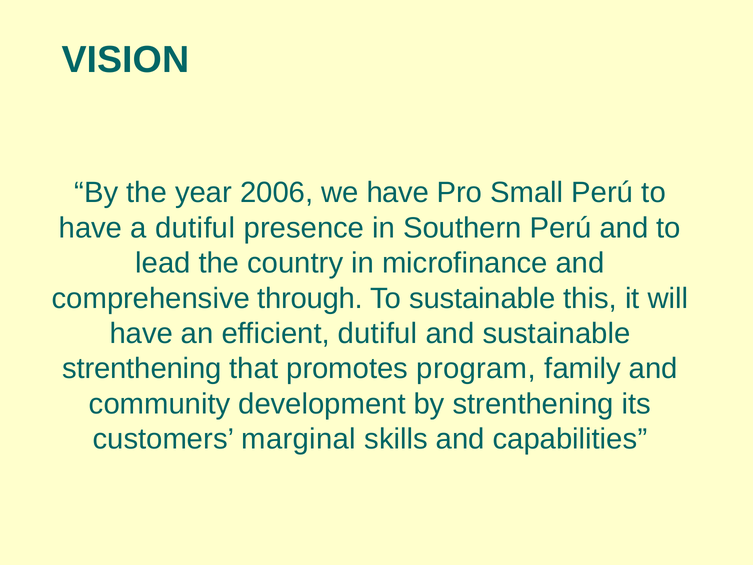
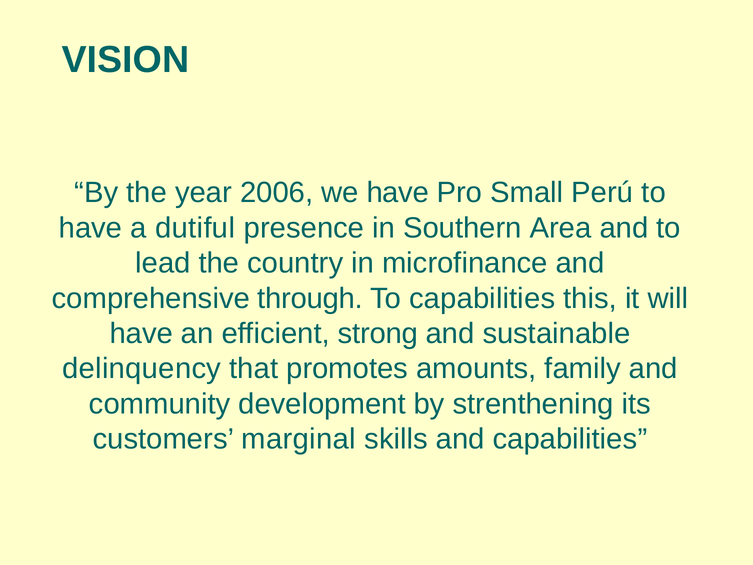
Southern Perú: Perú -> Area
To sustainable: sustainable -> capabilities
efficient dutiful: dutiful -> strong
strenthening at (142, 369): strenthening -> delinquency
program: program -> amounts
